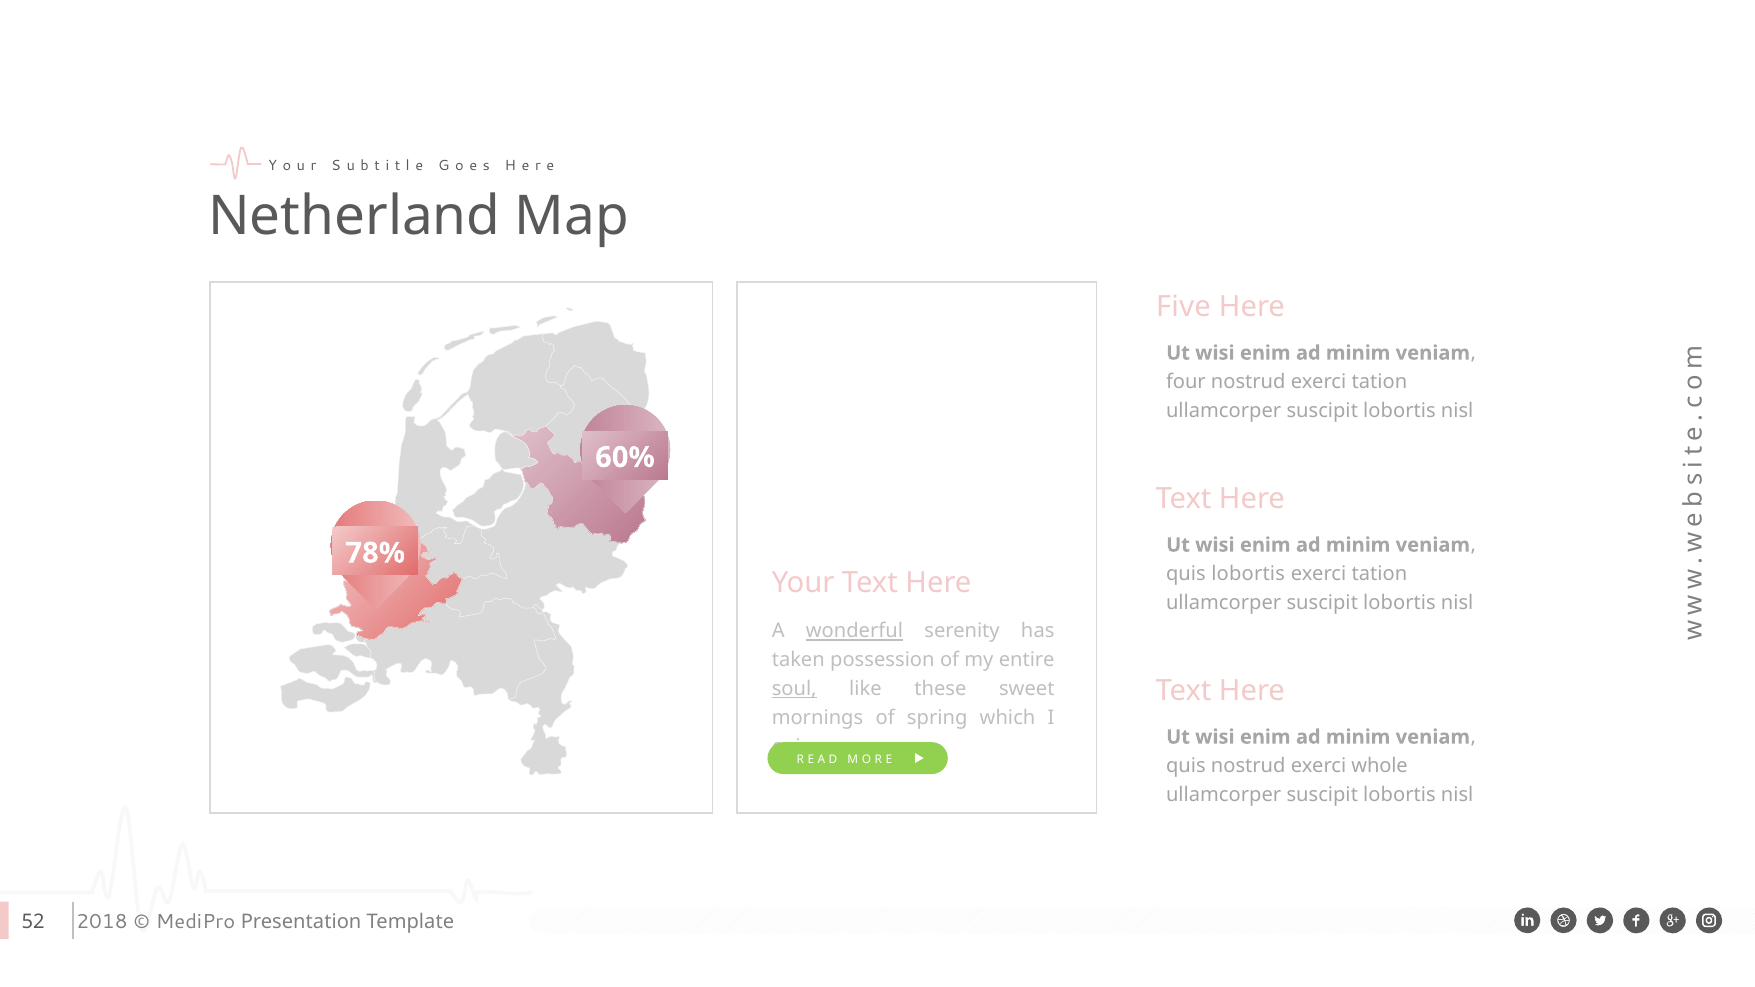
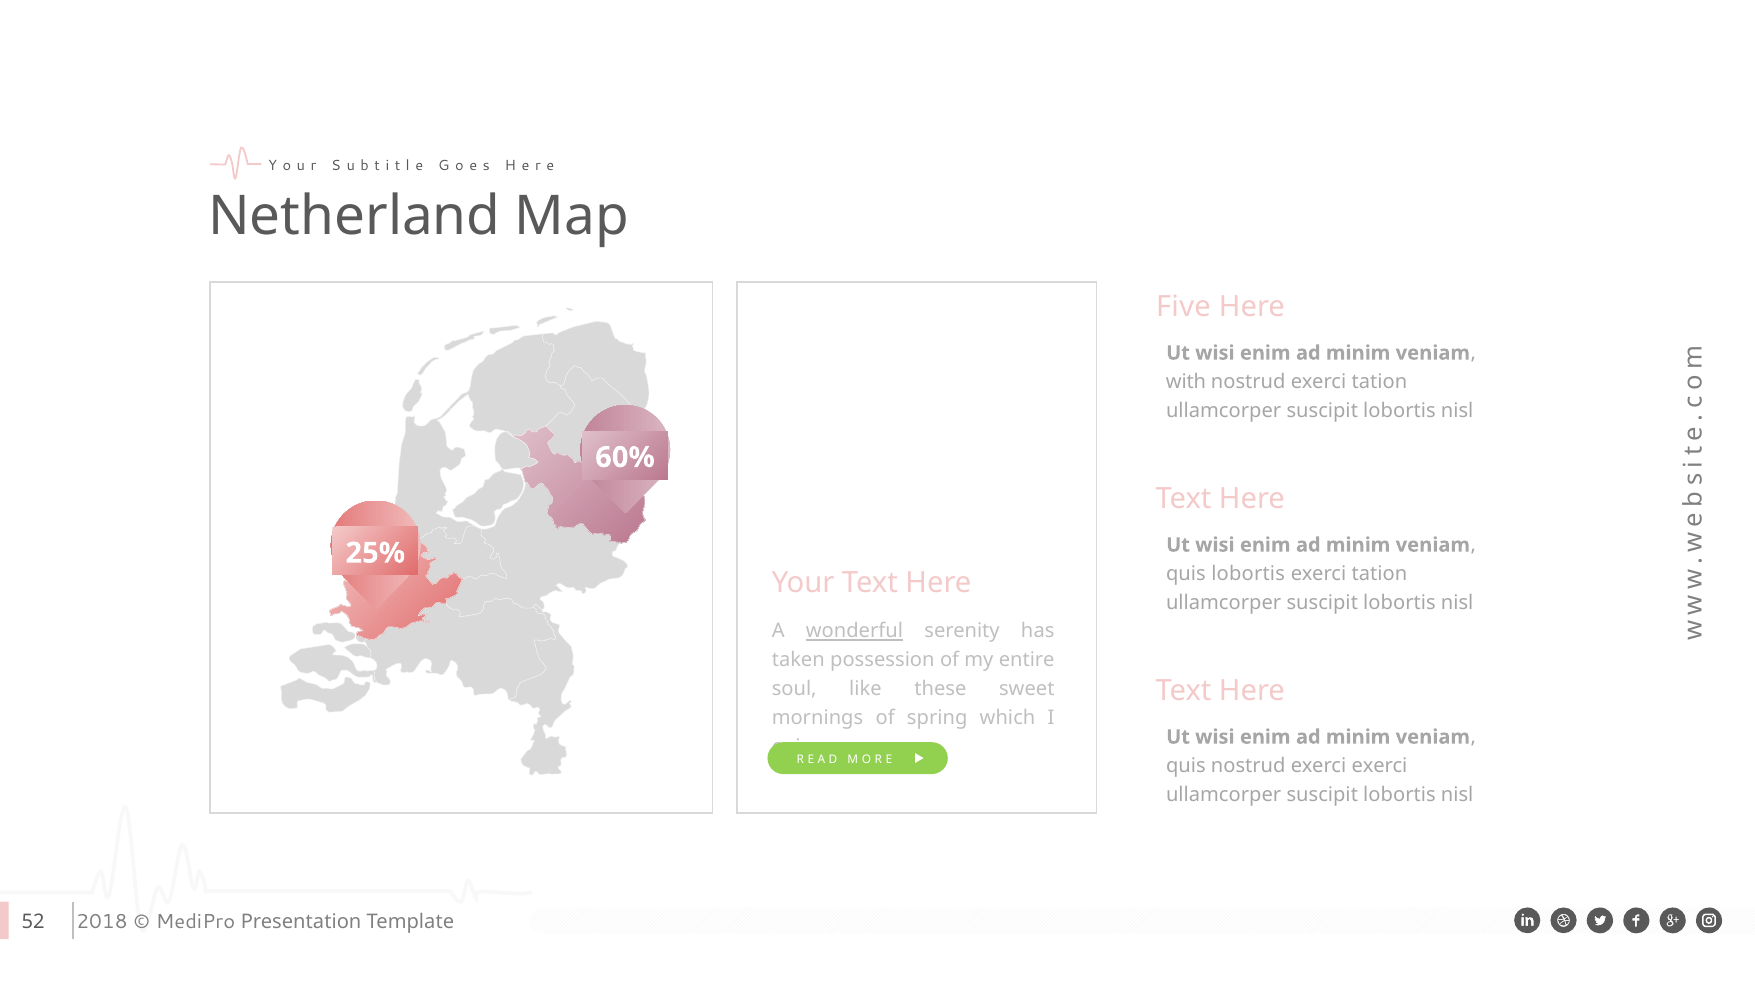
four: four -> with
78%: 78% -> 25%
soul underline: present -> none
exerci whole: whole -> exerci
